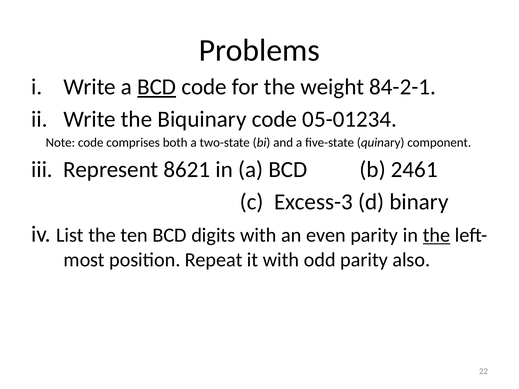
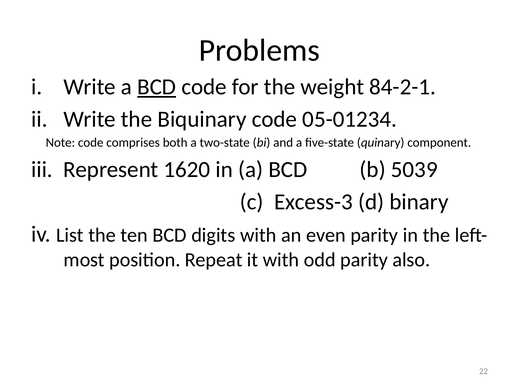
8621: 8621 -> 1620
2461: 2461 -> 5039
the at (437, 235) underline: present -> none
